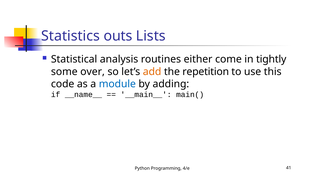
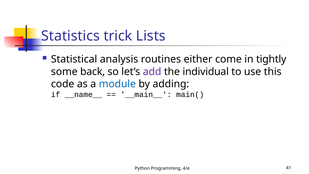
outs: outs -> trick
over: over -> back
add colour: orange -> purple
repetition: repetition -> individual
